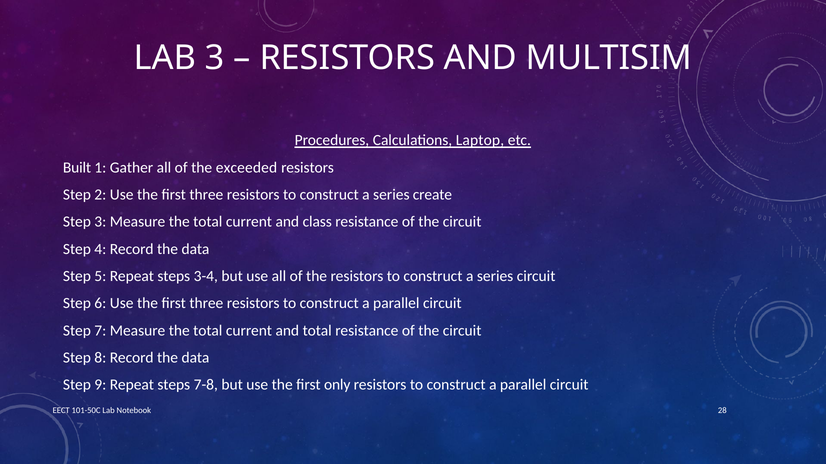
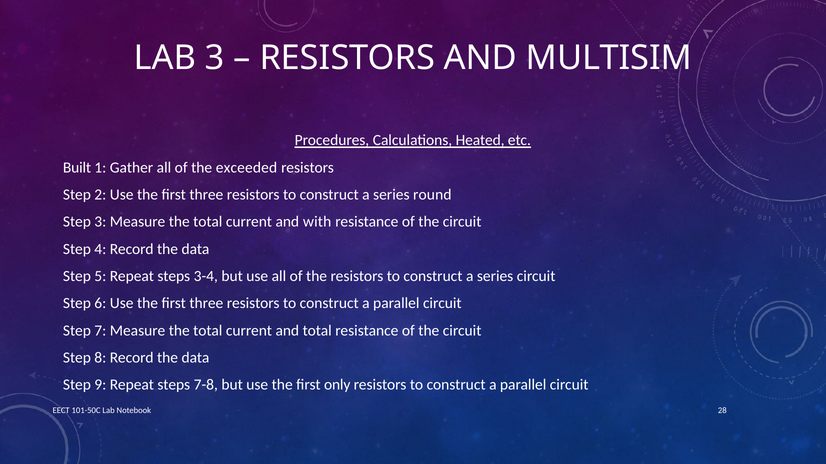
Laptop: Laptop -> Heated
create: create -> round
class: class -> with
